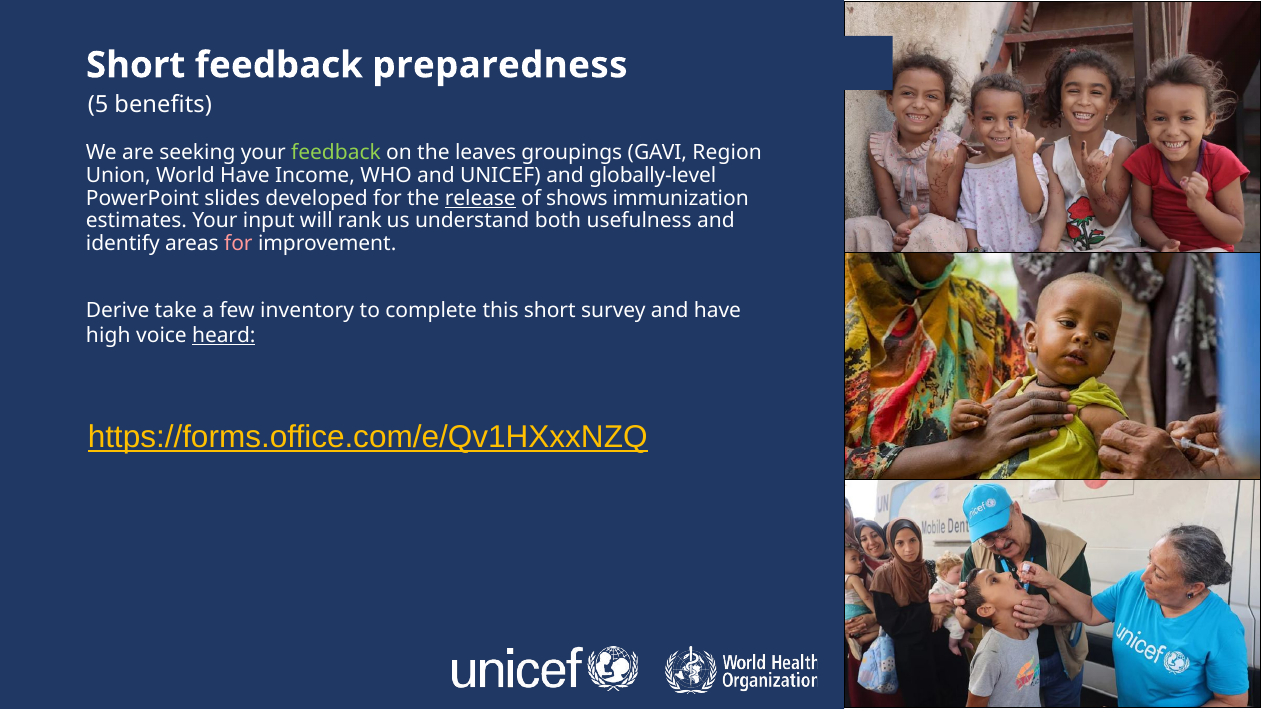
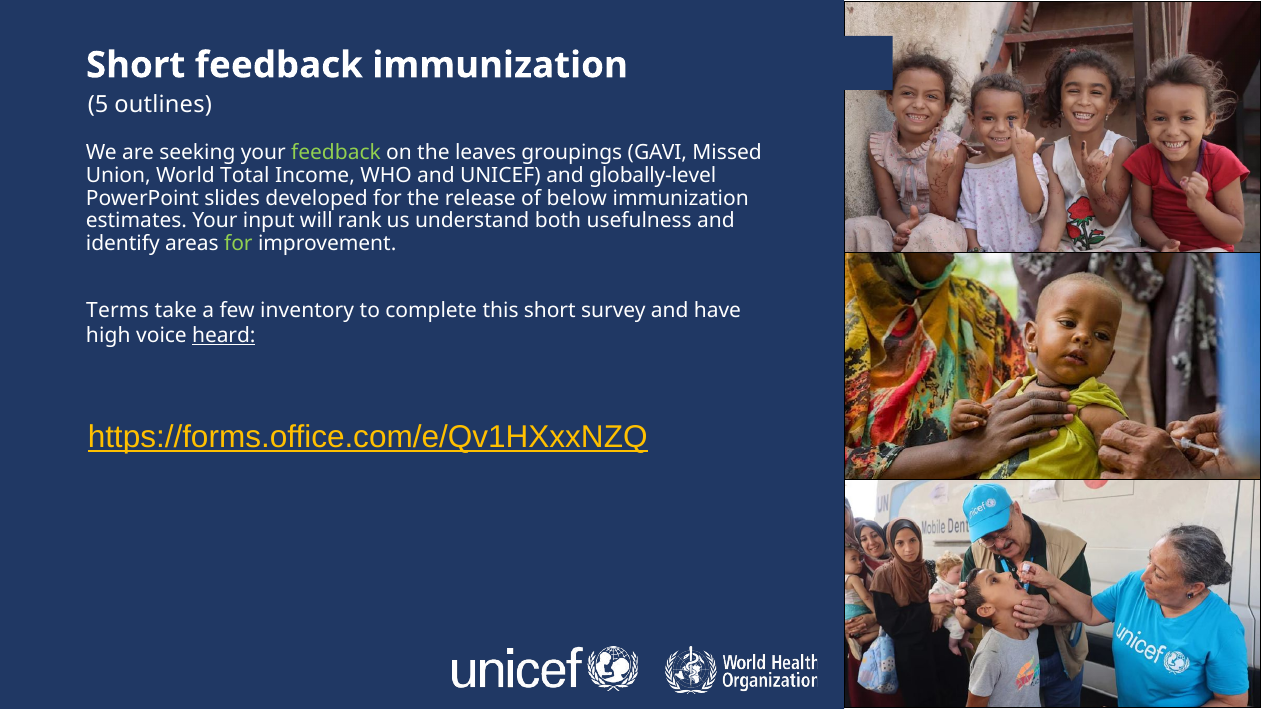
preparedness at (500, 65): preparedness -> immunization
benefits: benefits -> outlines
Region: Region -> Missed
World Have: Have -> Total
release underline: present -> none
shows: shows -> below
for at (238, 244) colour: pink -> light green
Derive: Derive -> Terms
